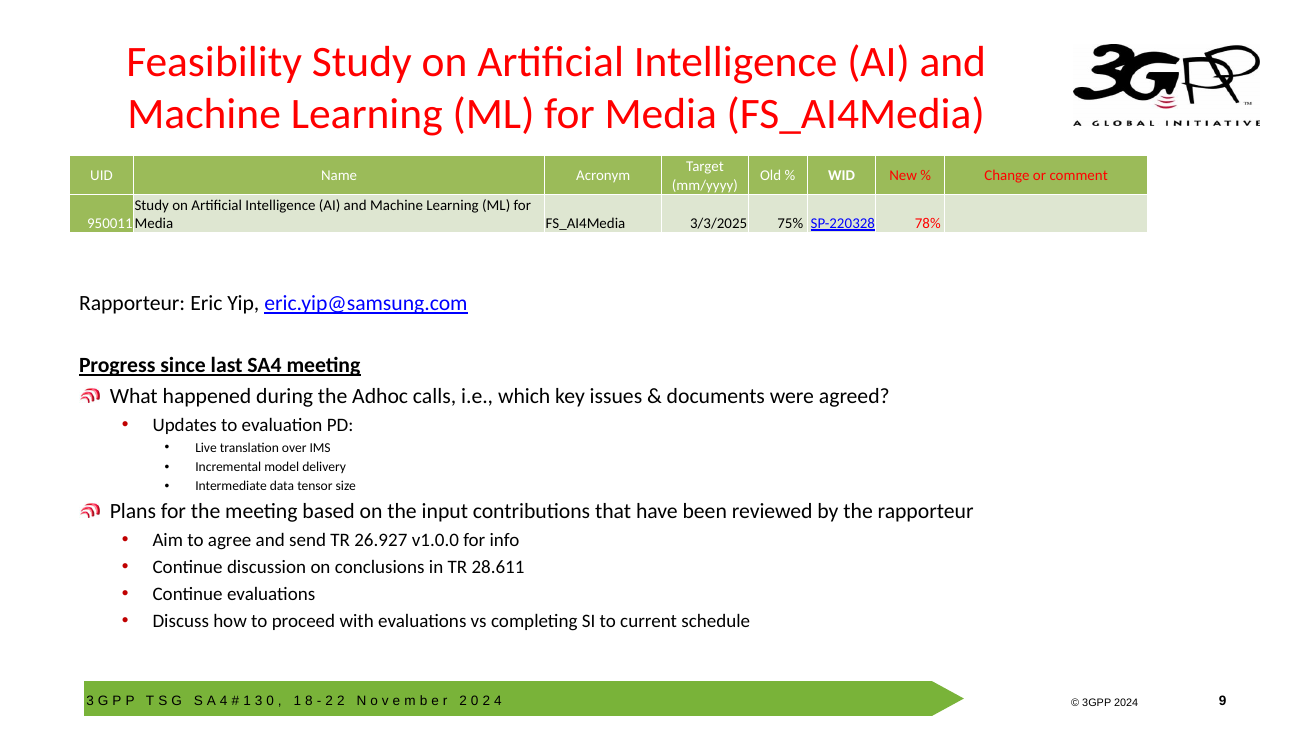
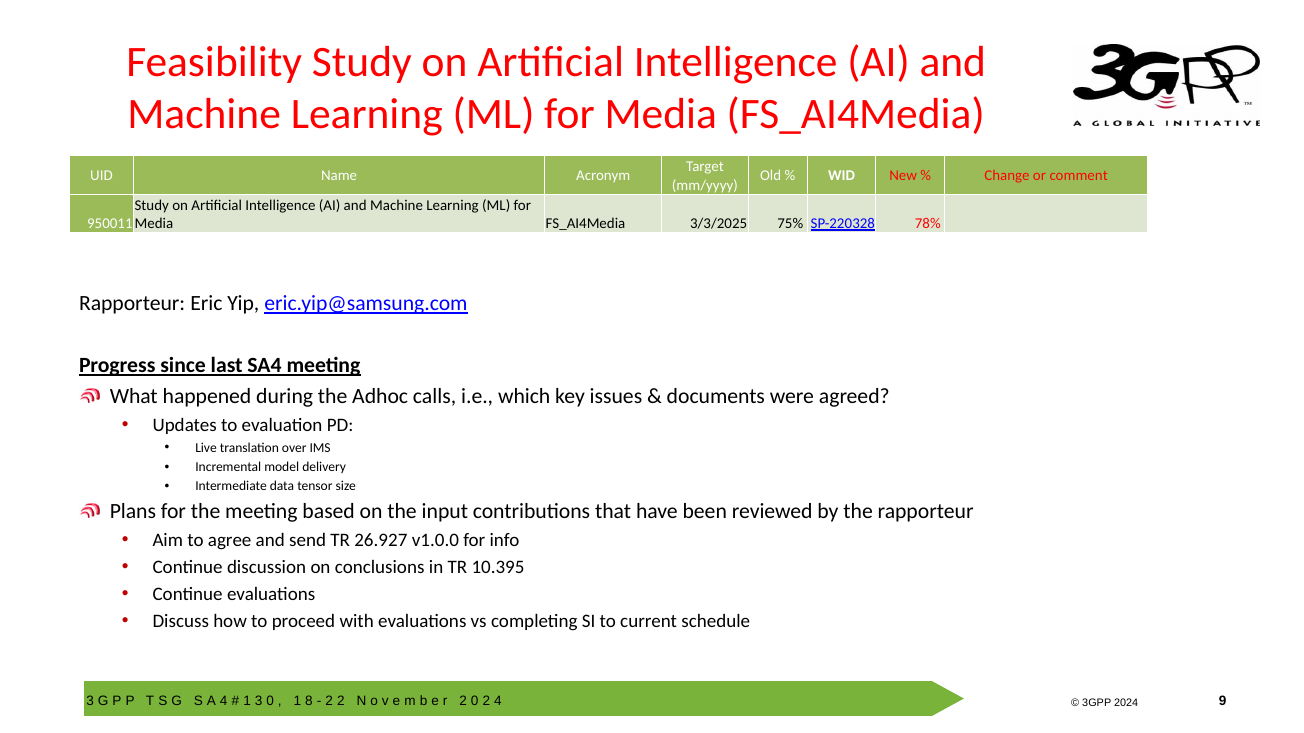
28.611: 28.611 -> 10.395
